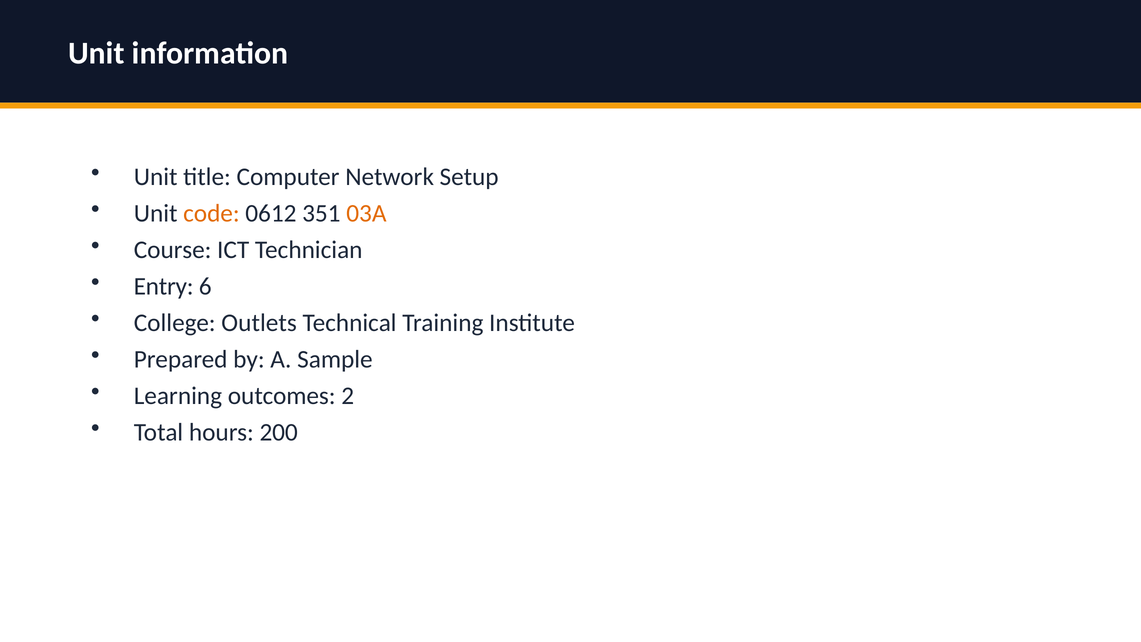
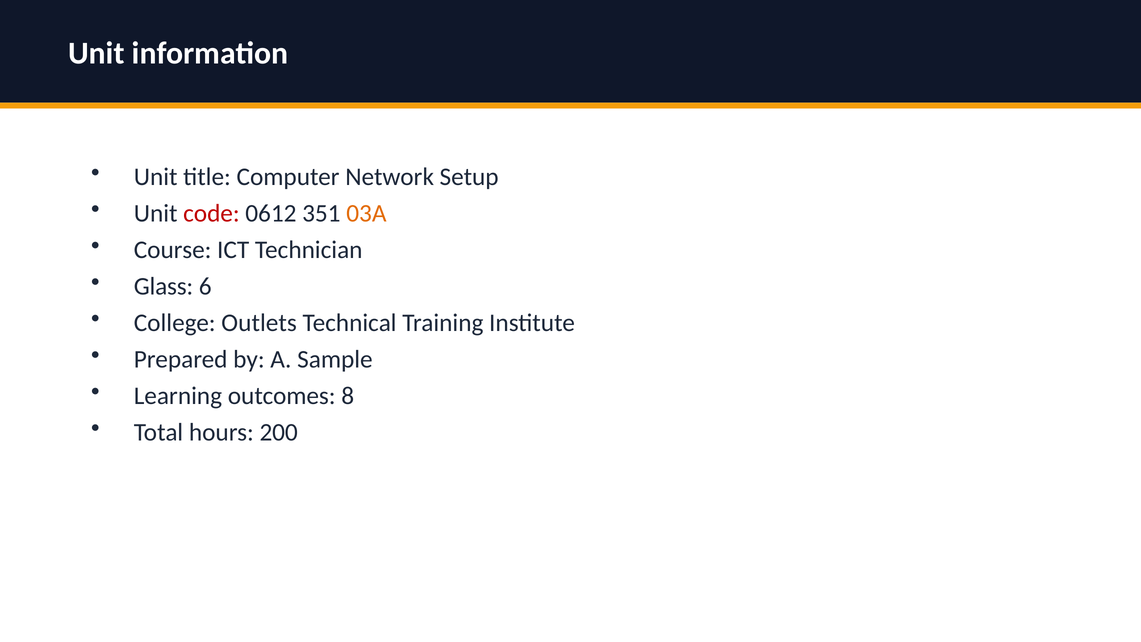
code colour: orange -> red
Entry: Entry -> Glass
2: 2 -> 8
